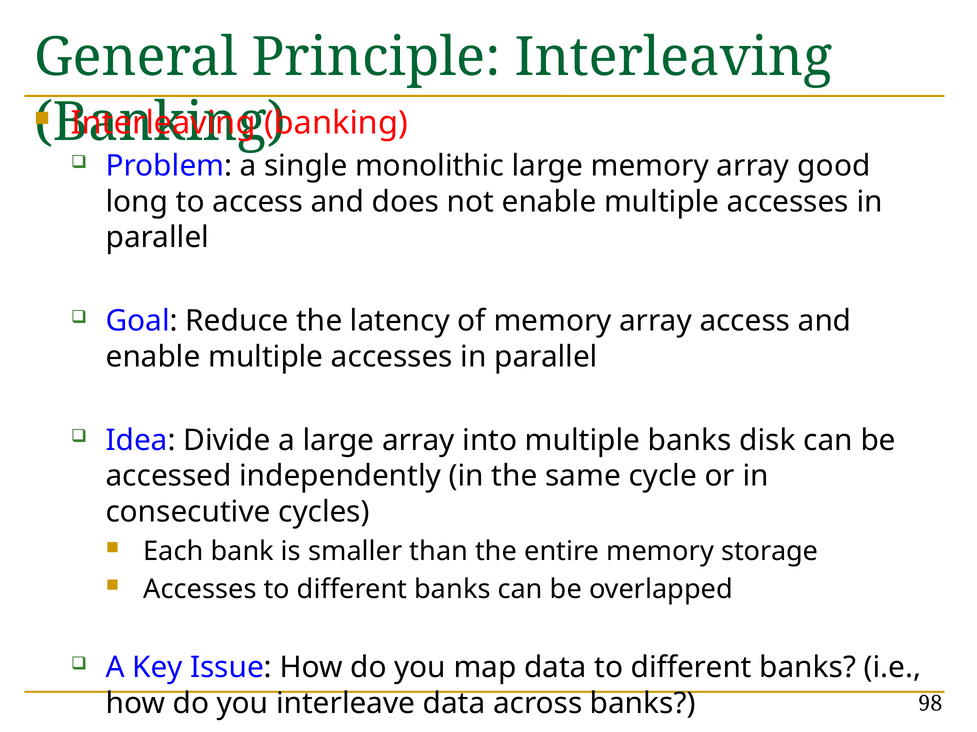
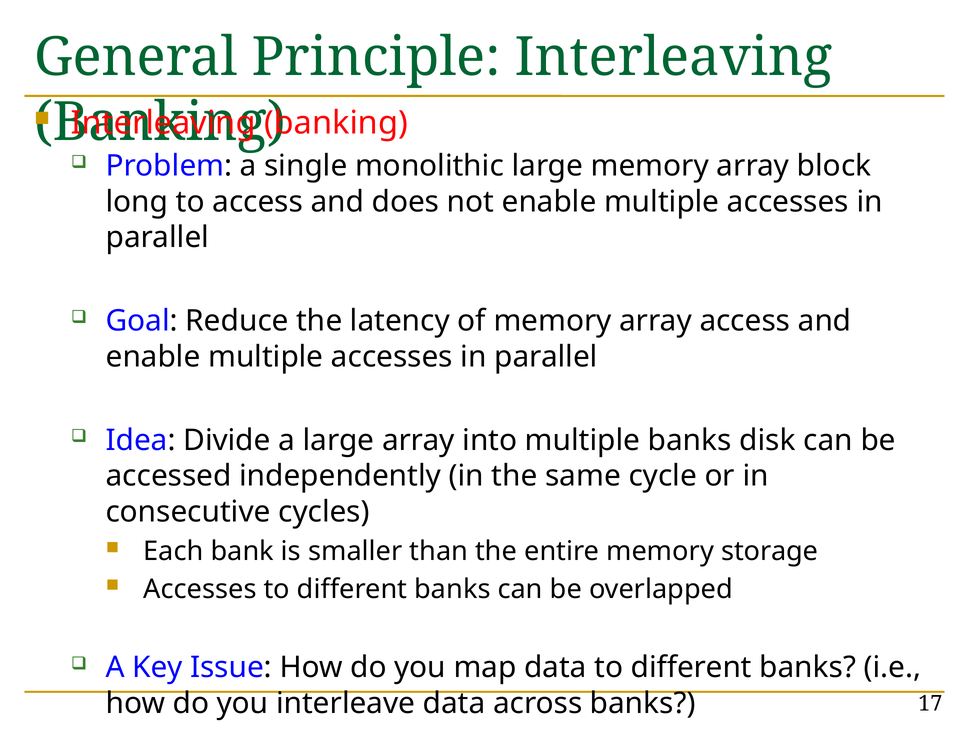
good: good -> block
98: 98 -> 17
